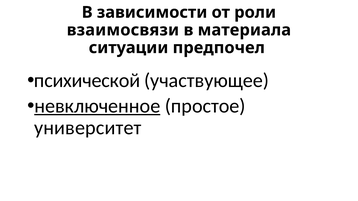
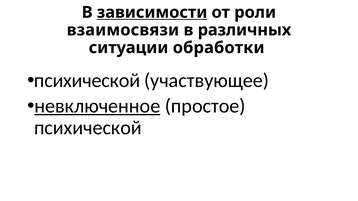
зависимости underline: none -> present
материала: материала -> различных
предпочел: предпочел -> обработки
университет at (88, 128): университет -> психической
